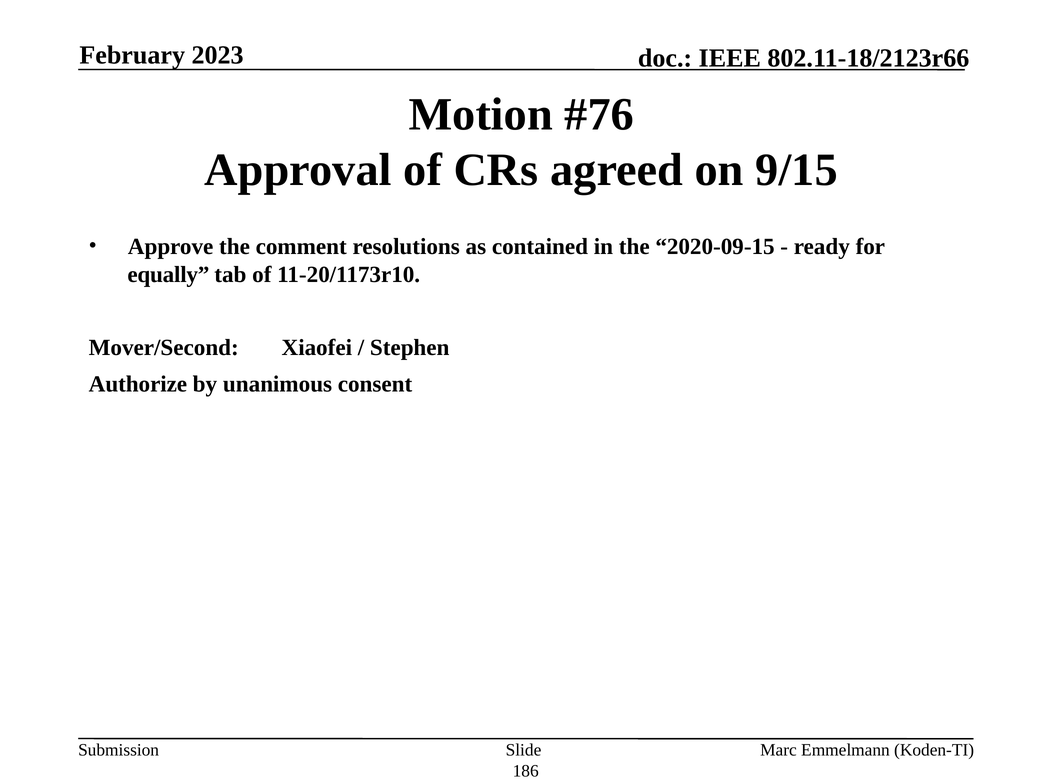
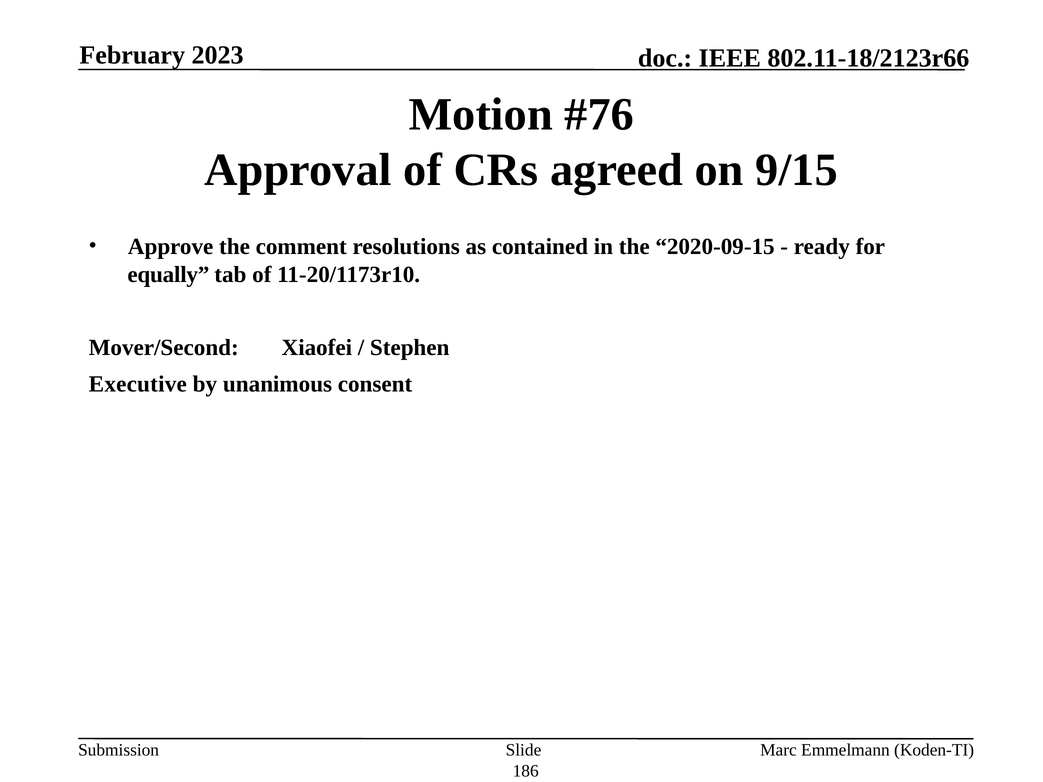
Authorize: Authorize -> Executive
